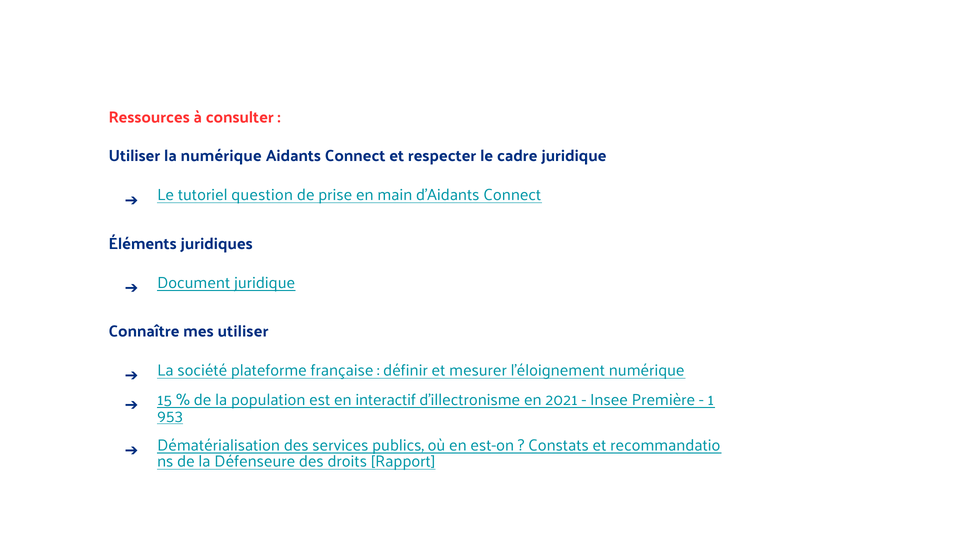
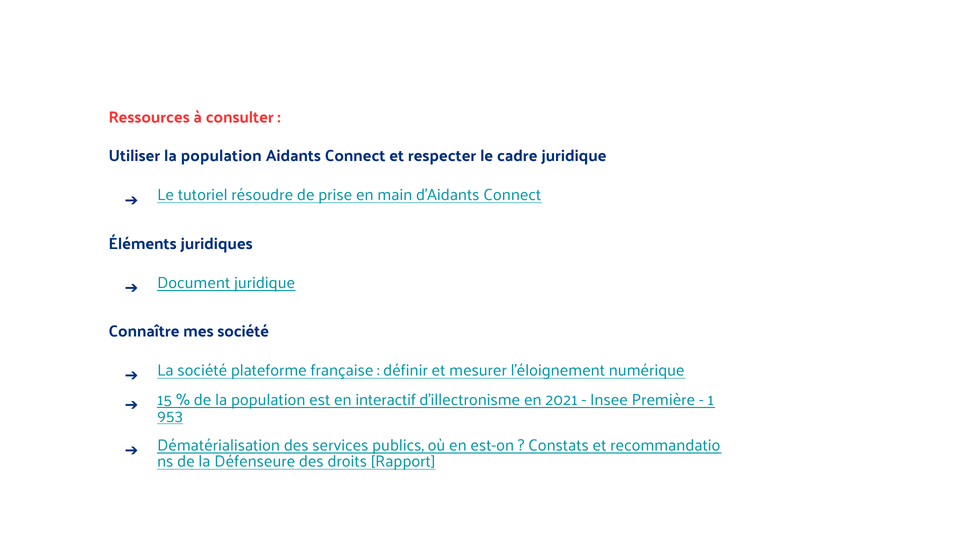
Utiliser la numérique: numérique -> population
question: question -> résoudre
mes utiliser: utiliser -> société
